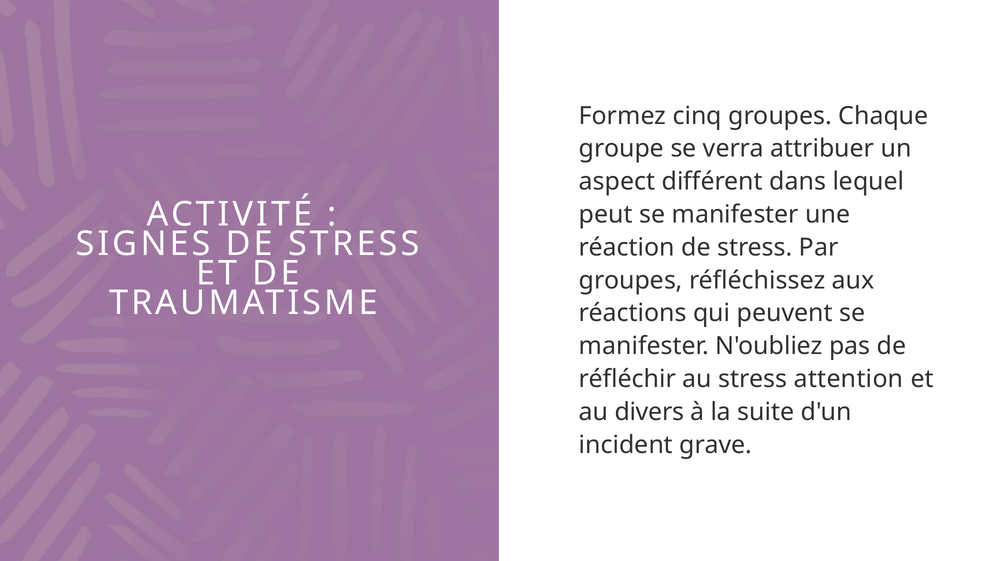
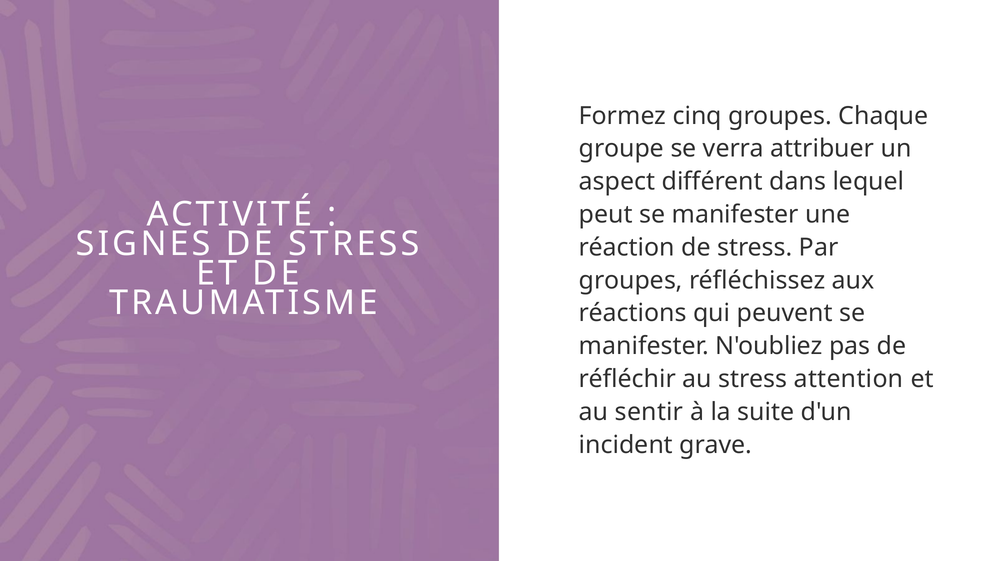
divers: divers -> sentir
